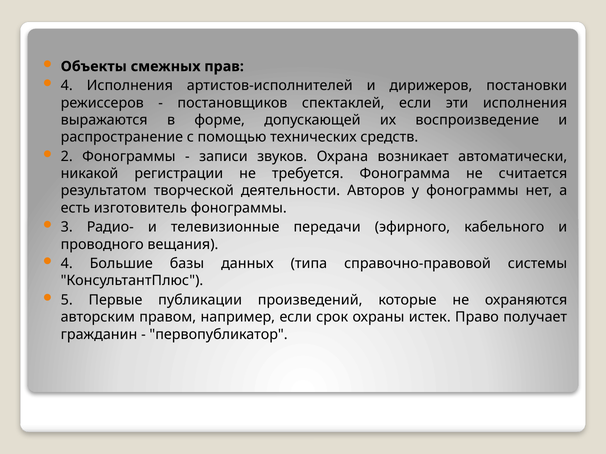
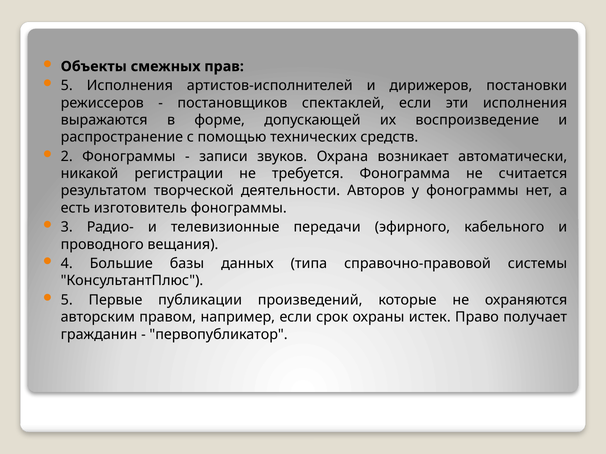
4 at (67, 86): 4 -> 5
